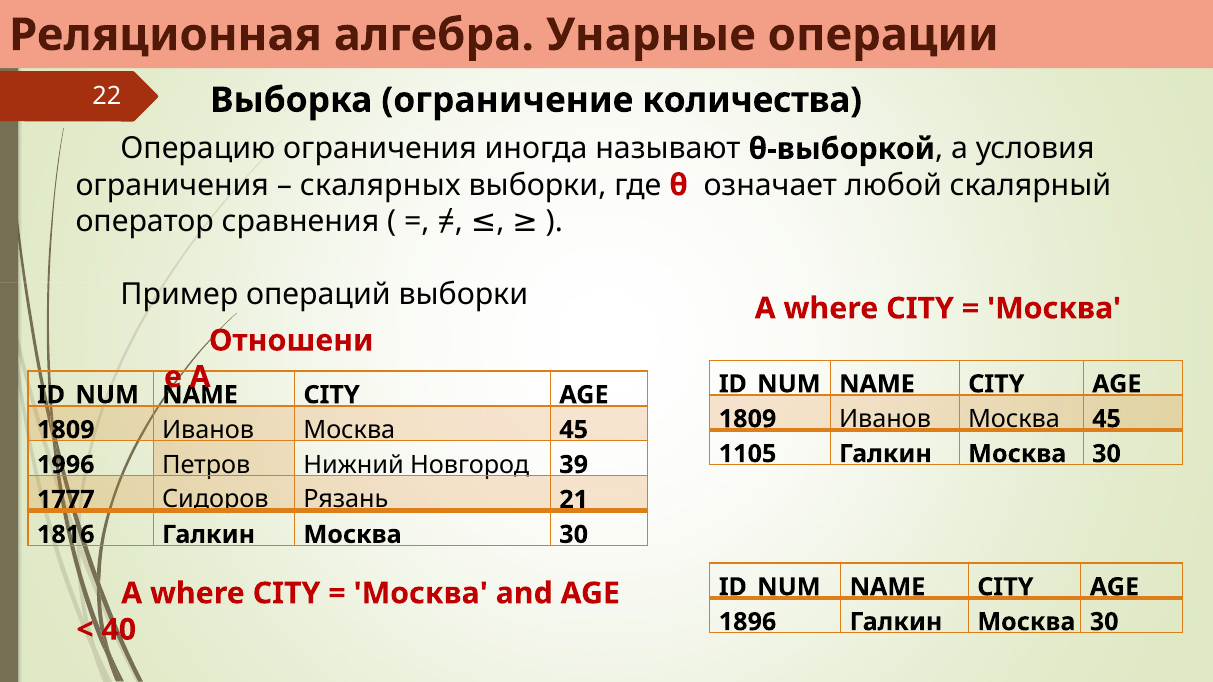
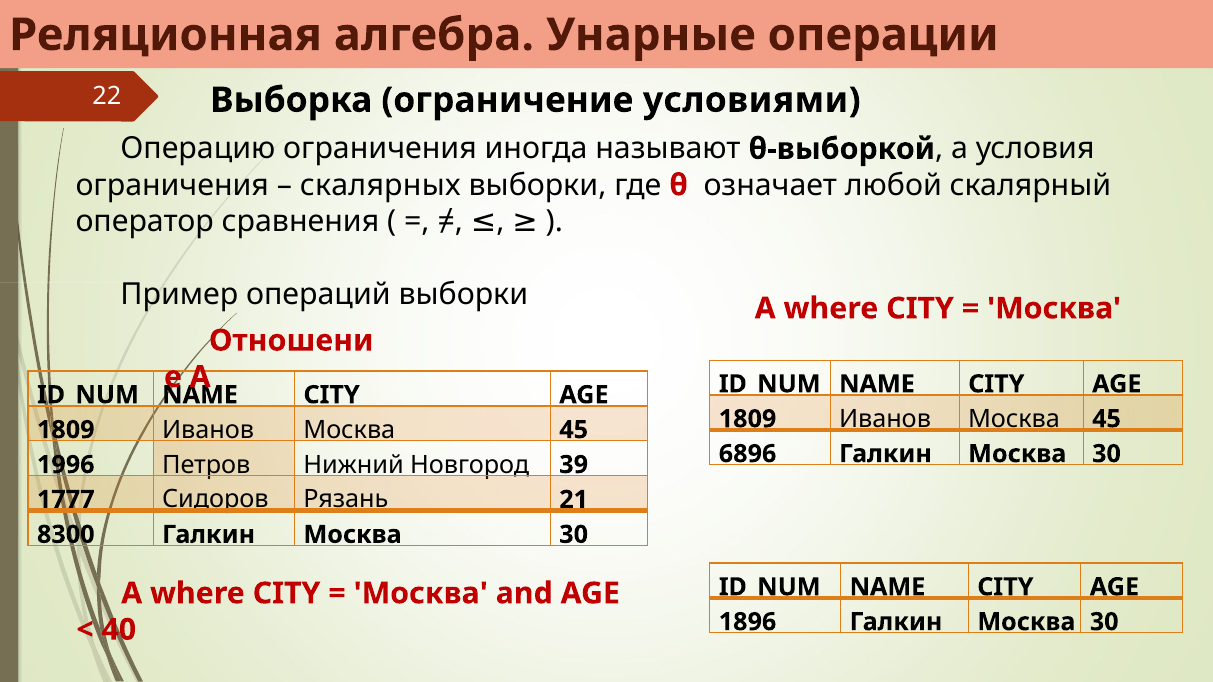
количества: количества -> условиями
1105: 1105 -> 6896
1816: 1816 -> 8300
